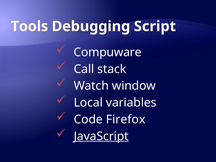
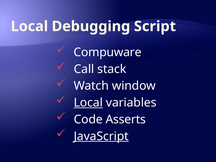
Tools at (29, 26): Tools -> Local
Local at (88, 103) underline: none -> present
Firefox: Firefox -> Asserts
